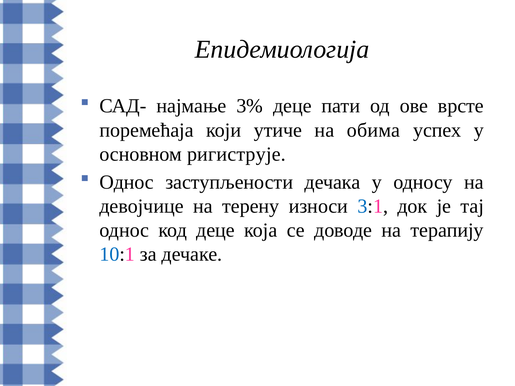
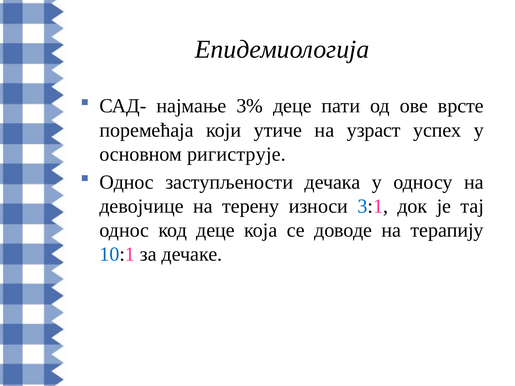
обима: обима -> узраст
